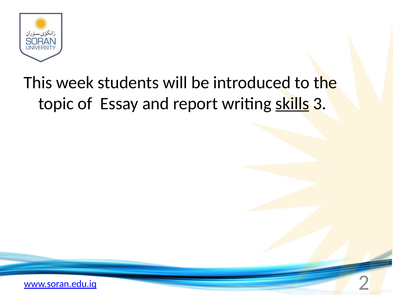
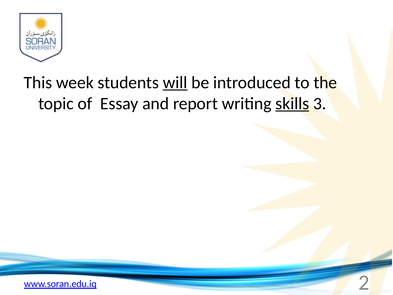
will underline: none -> present
